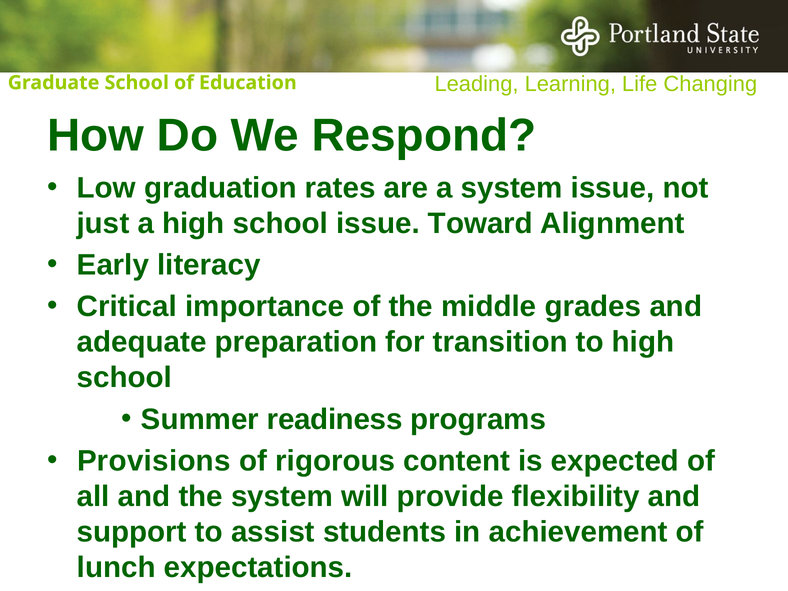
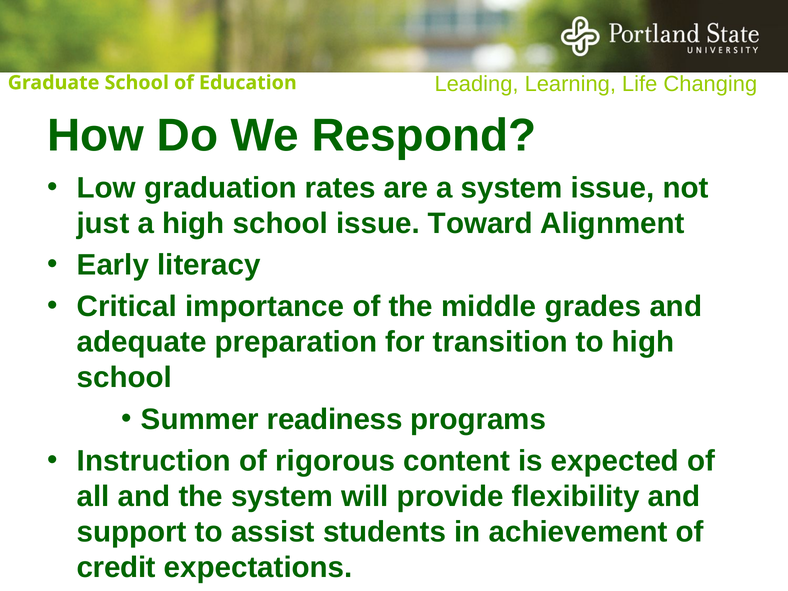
Provisions: Provisions -> Instruction
lunch: lunch -> credit
